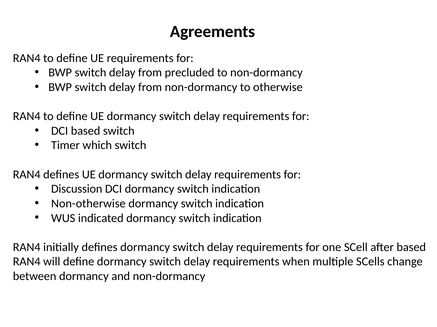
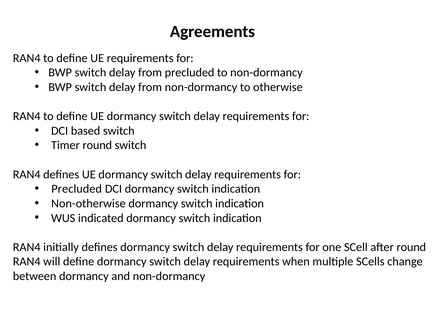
Timer which: which -> round
Discussion at (77, 189): Discussion -> Precluded
after based: based -> round
